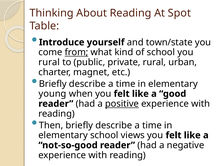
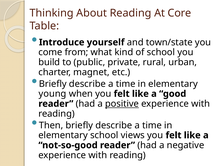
Spot: Spot -> Core
from underline: present -> none
rural at (49, 62): rural -> build
